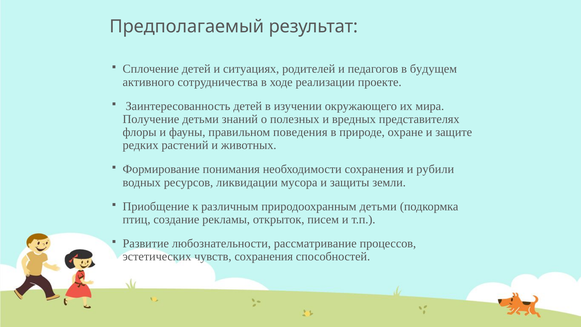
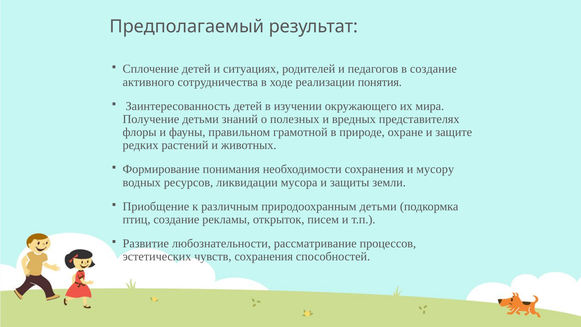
в будущем: будущем -> создание
проекте: проекте -> понятия
поведения: поведения -> грамотной
рубили: рубили -> мусору
